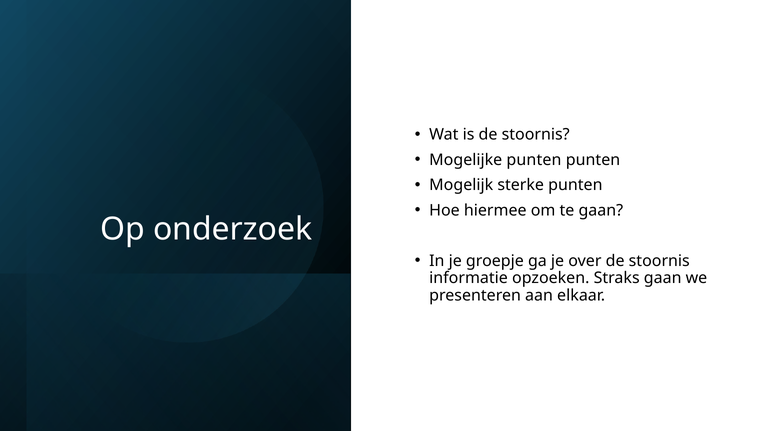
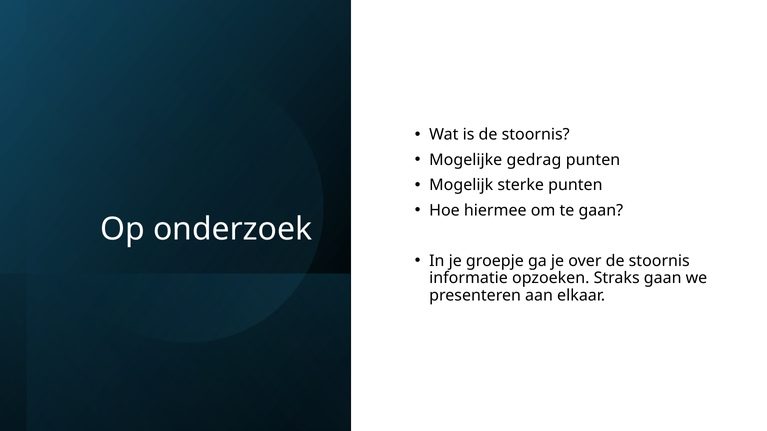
Mogelijke punten: punten -> gedrag
